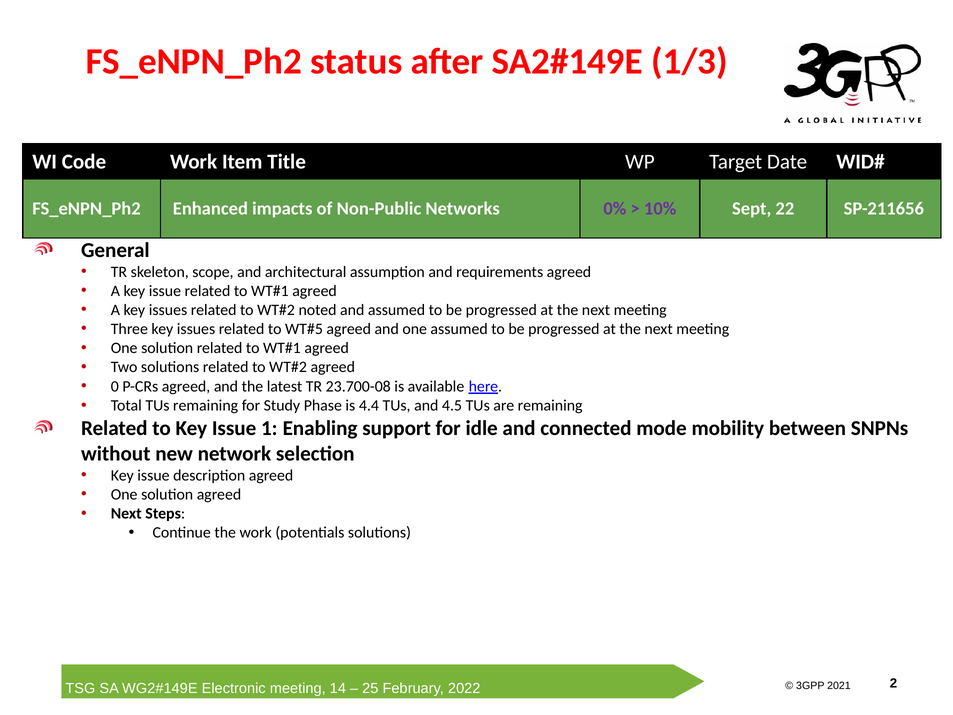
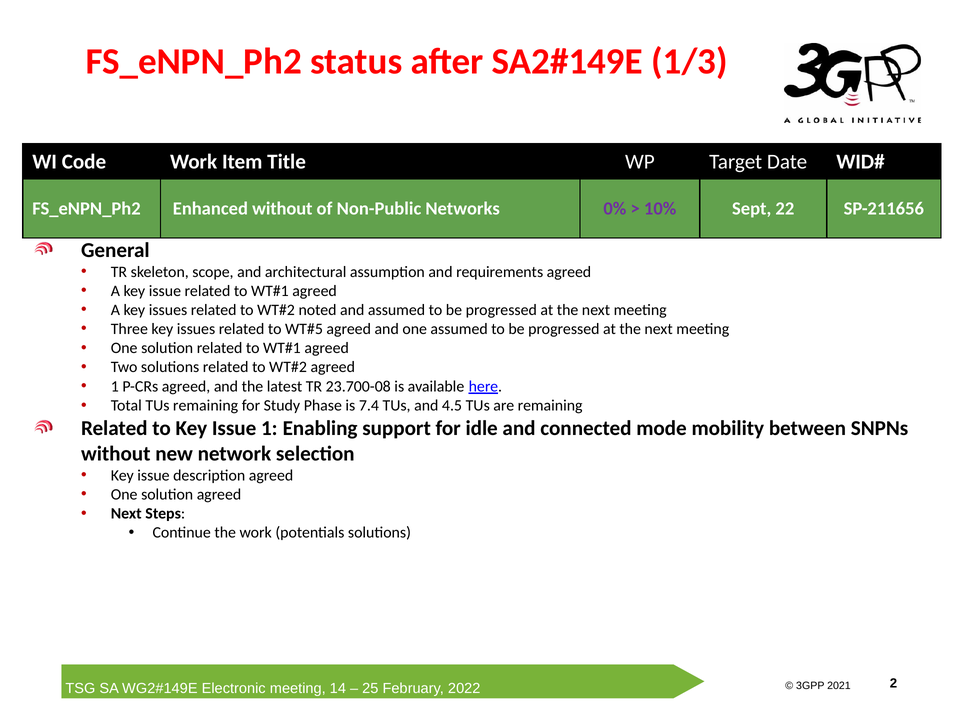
Enhanced impacts: impacts -> without
0 at (115, 386): 0 -> 1
4.4: 4.4 -> 7.4
